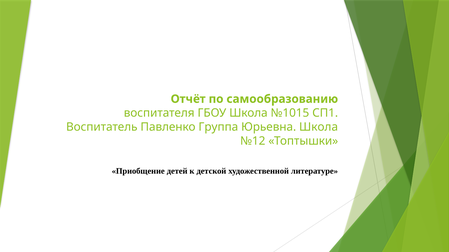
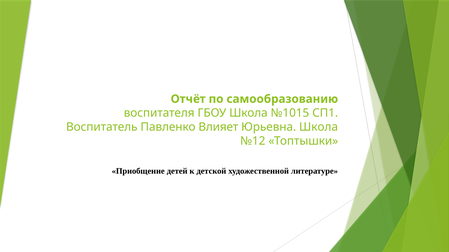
Группа: Группа -> Влияет
